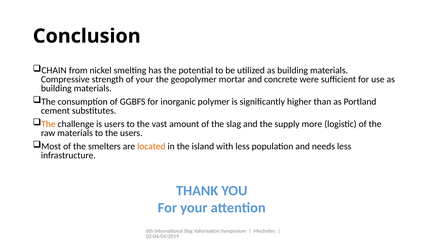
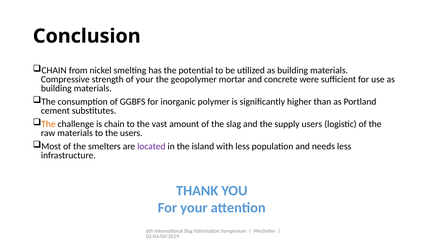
is users: users -> chain
supply more: more -> users
located colour: orange -> purple
